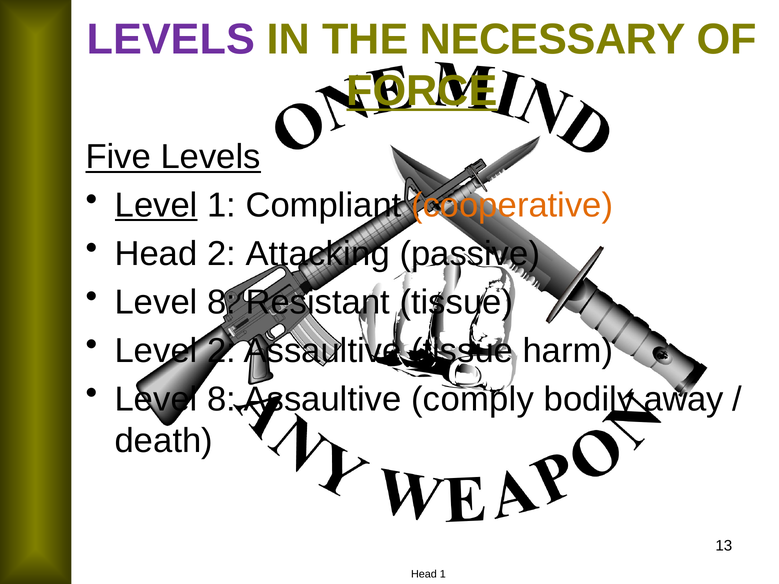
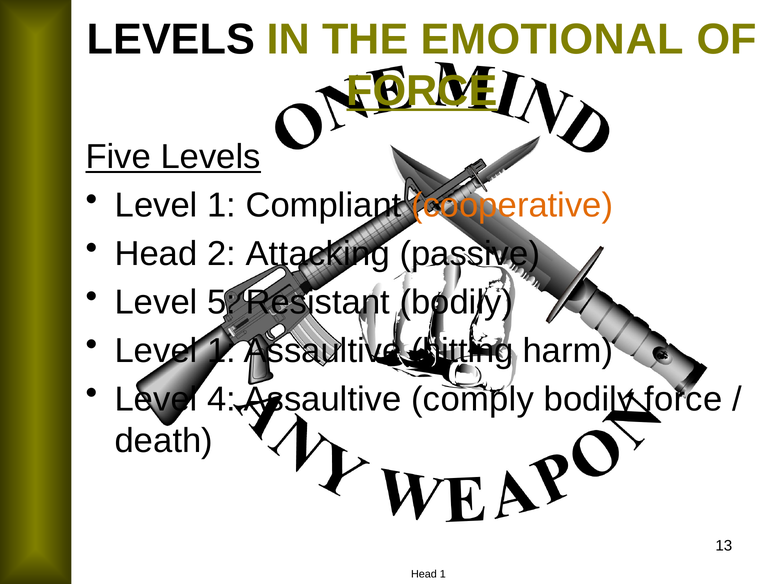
LEVELS at (171, 39) colour: purple -> black
NECESSARY: NECESSARY -> EMOTIONAL
Level at (156, 205) underline: present -> none
8 at (222, 302): 8 -> 5
Resistant tissue: tissue -> bodily
2 at (222, 351): 2 -> 1
Assaultive tissue: tissue -> hitting
8 at (222, 399): 8 -> 4
bodily away: away -> force
